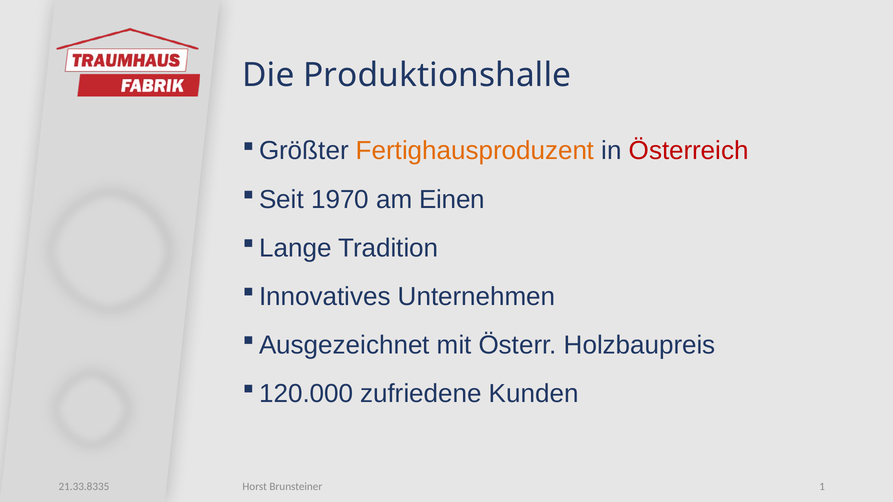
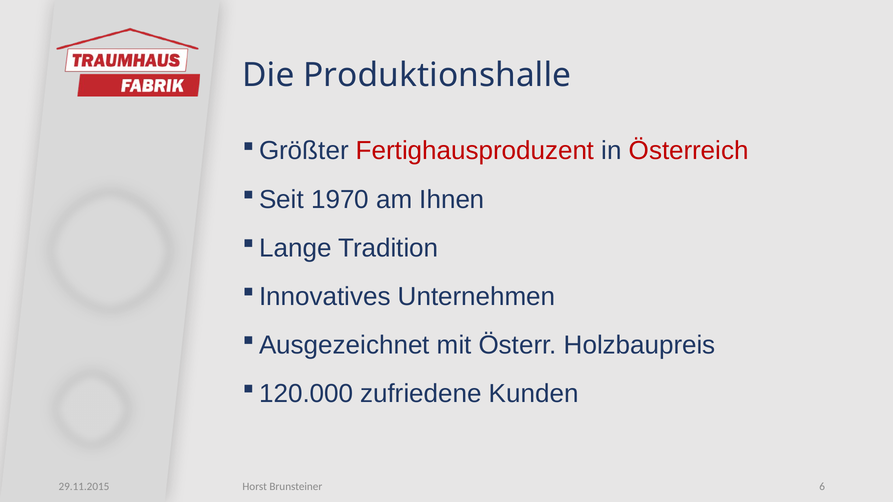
Fertighausproduzent colour: orange -> red
Einen: Einen -> Ihnen
1: 1 -> 6
21.33.8335: 21.33.8335 -> 29.11.2015
